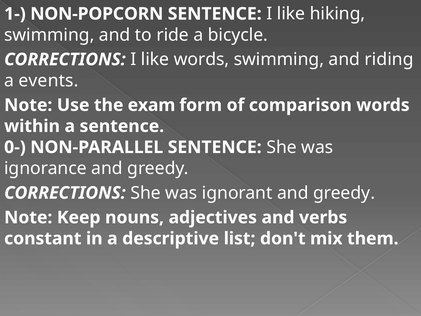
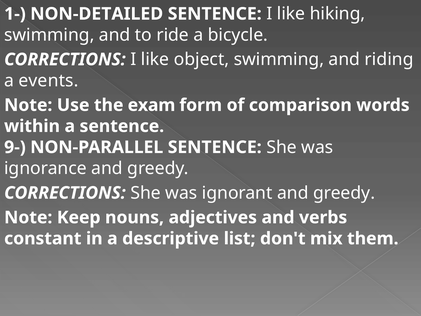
NON-POPCORN: NON-POPCORN -> NON-DETAILED
like words: words -> object
0-: 0- -> 9-
